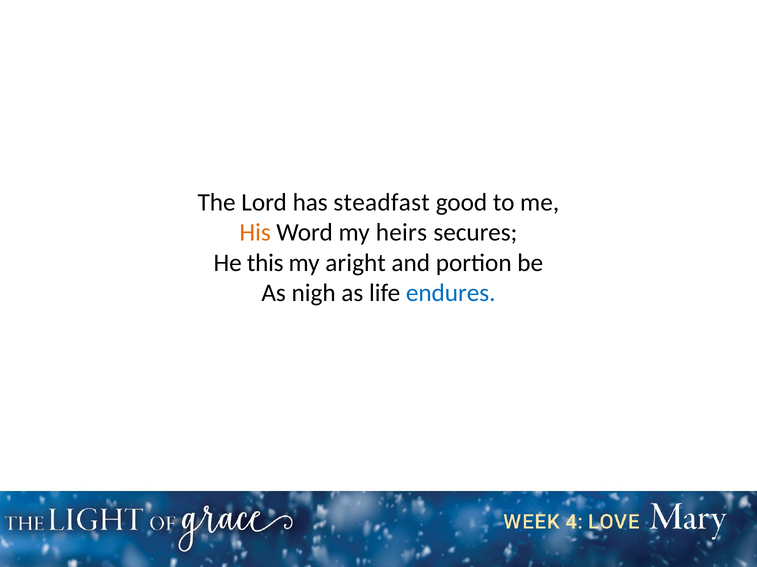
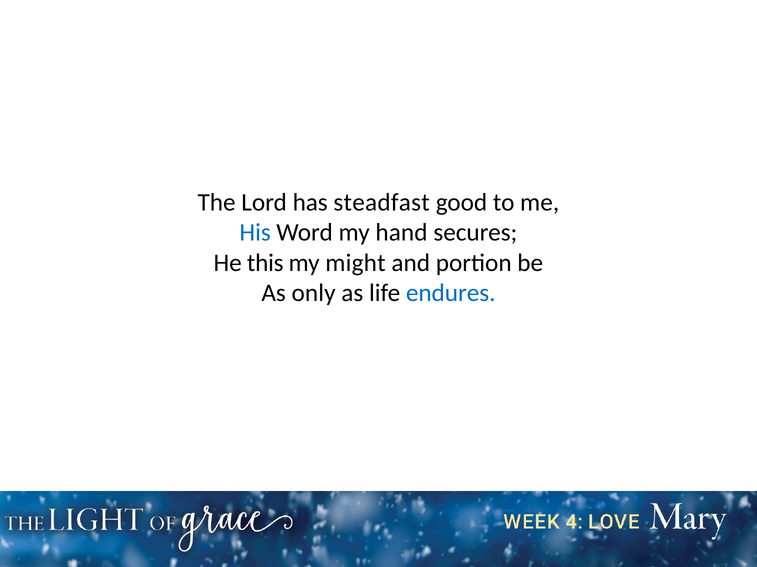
His colour: orange -> blue
heirs: heirs -> hand
aright: aright -> might
nigh: nigh -> only
